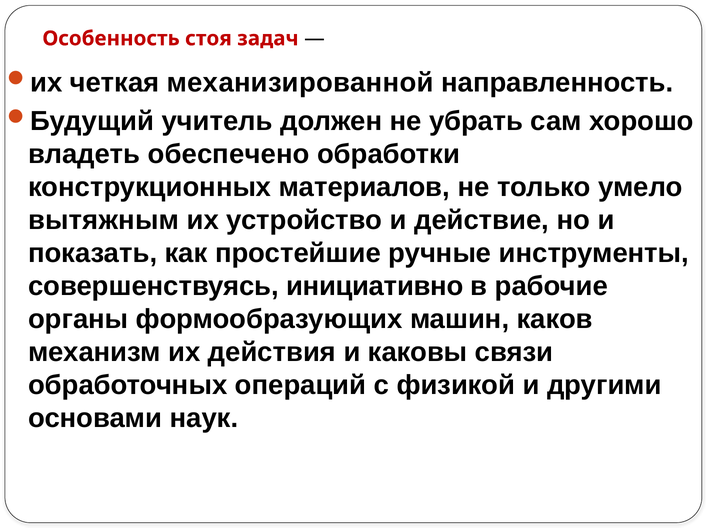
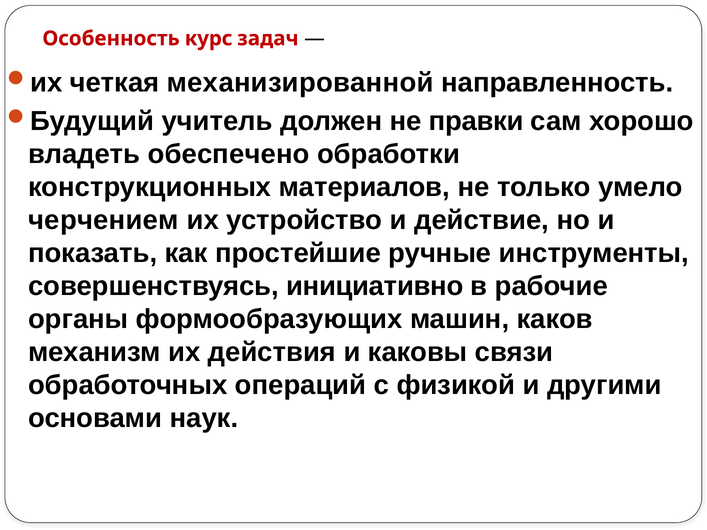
стоя: стоя -> курс
убрать: убрать -> правки
вытяжным: вытяжным -> черчением
